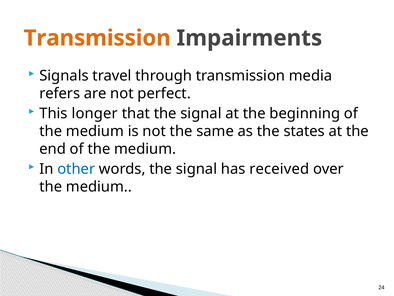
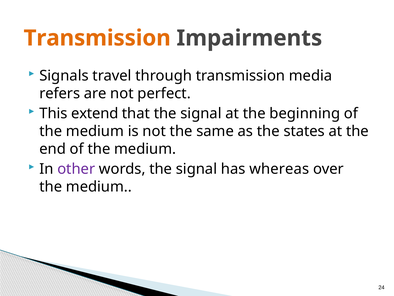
longer: longer -> extend
other colour: blue -> purple
received: received -> whereas
